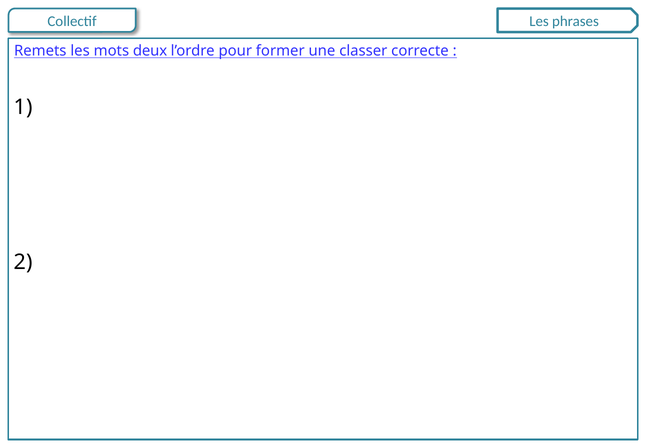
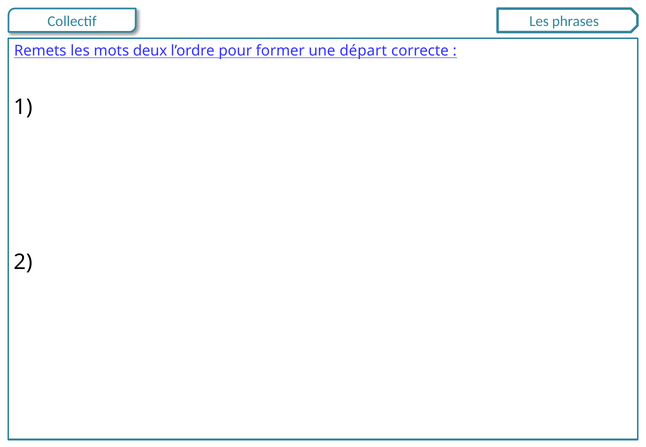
classer: classer -> départ
